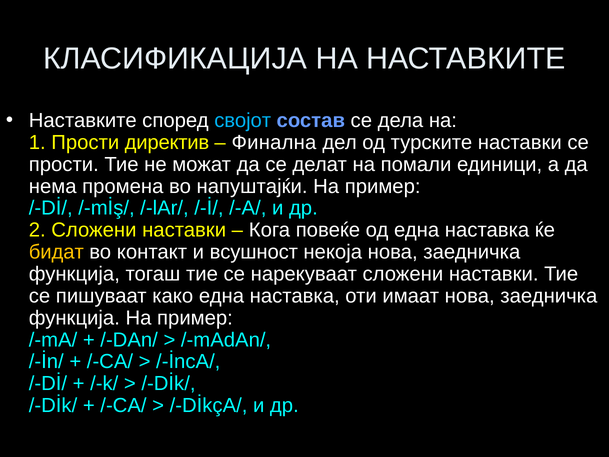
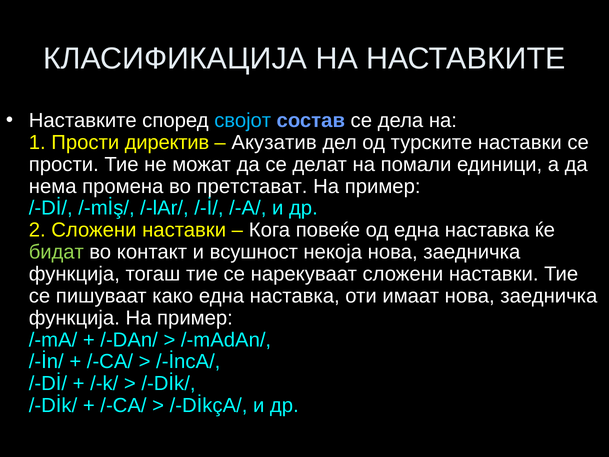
Финална: Финална -> Акузатив
напуштајќи: напуштајќи -> претстават
бидат colour: yellow -> light green
